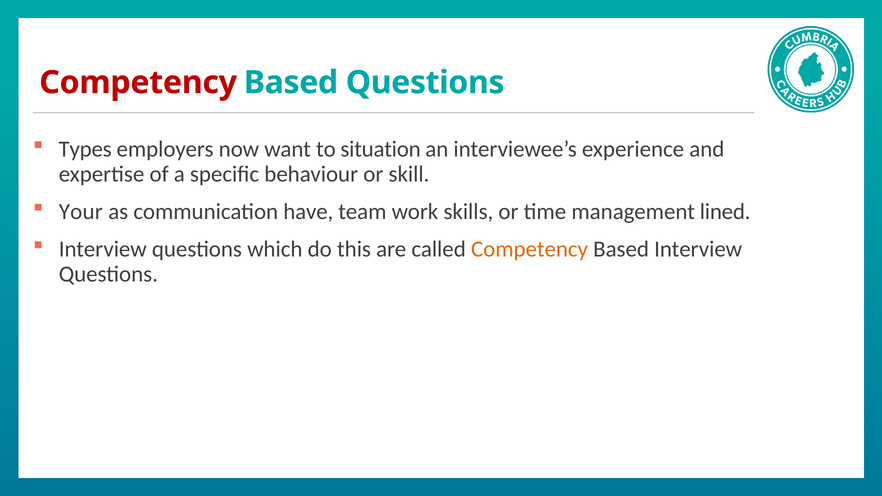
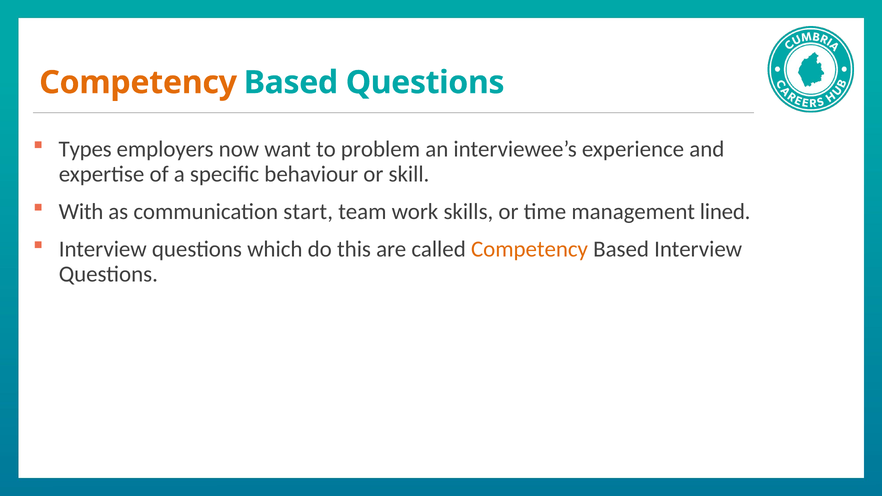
Competency at (138, 83) colour: red -> orange
situation: situation -> problem
Your: Your -> With
have: have -> start
